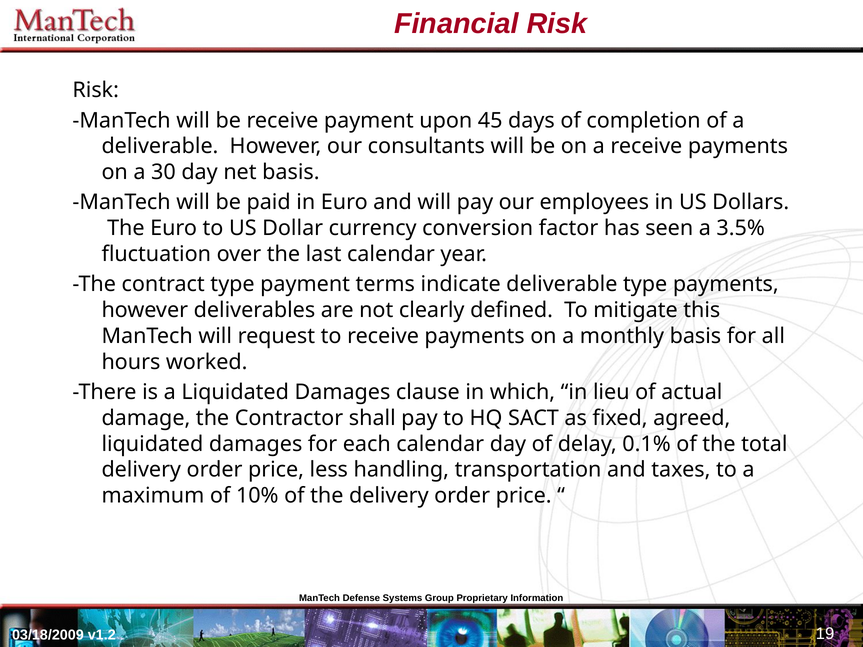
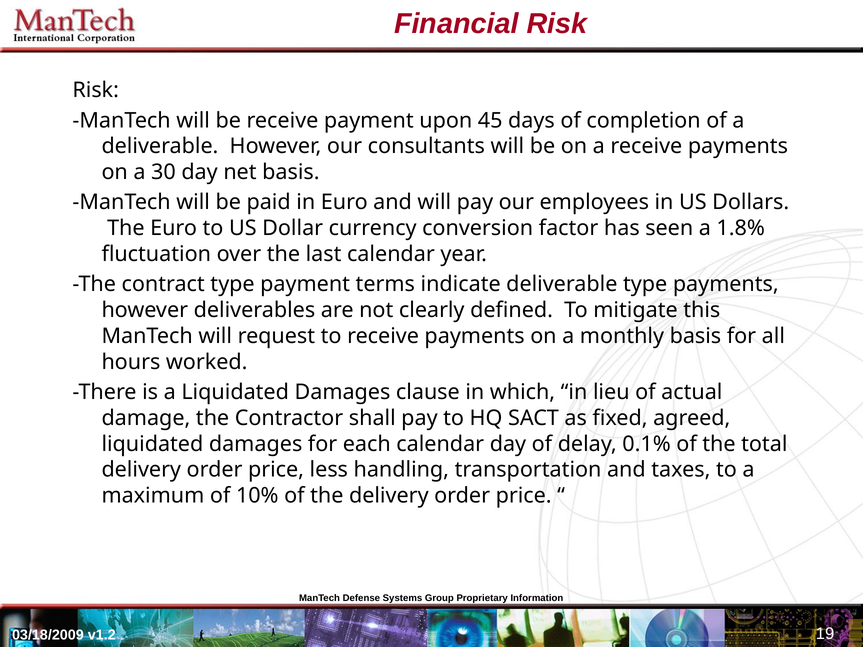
3.5%: 3.5% -> 1.8%
